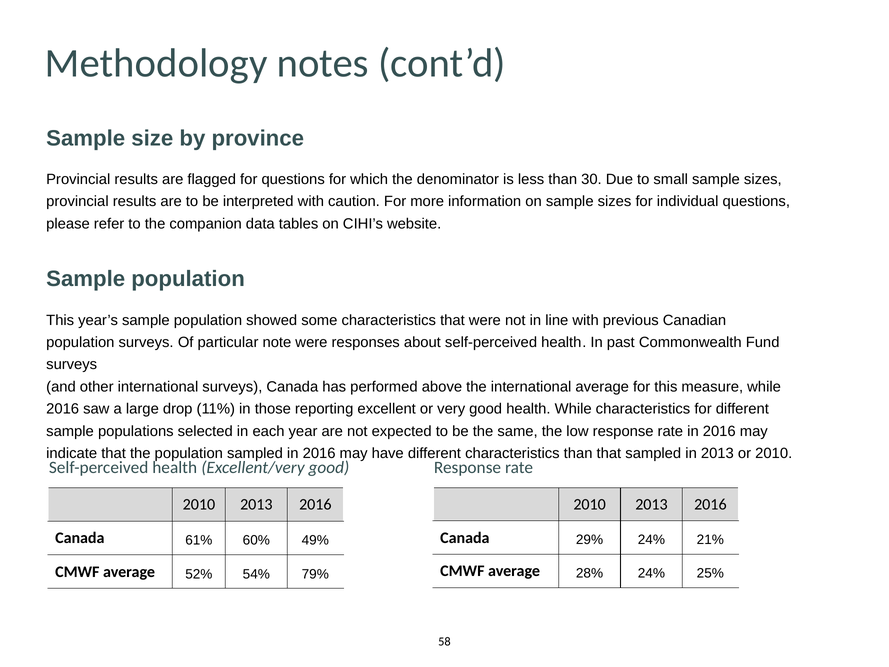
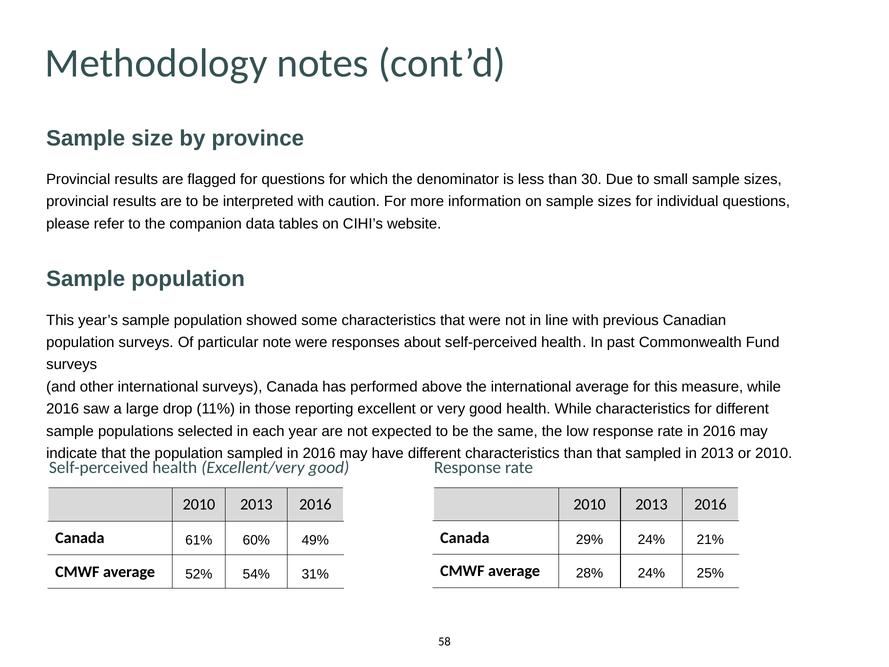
79%: 79% -> 31%
